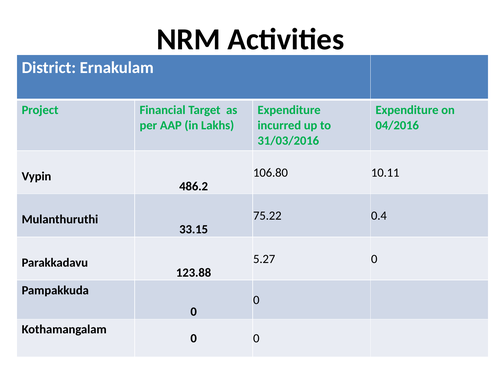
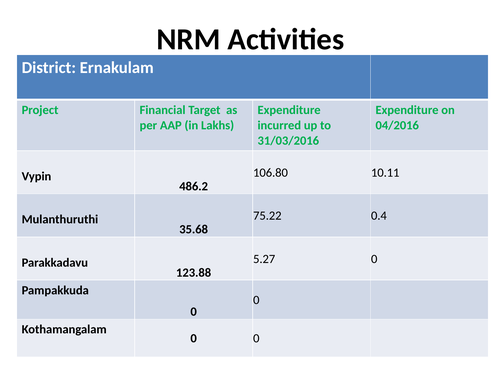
33.15: 33.15 -> 35.68
